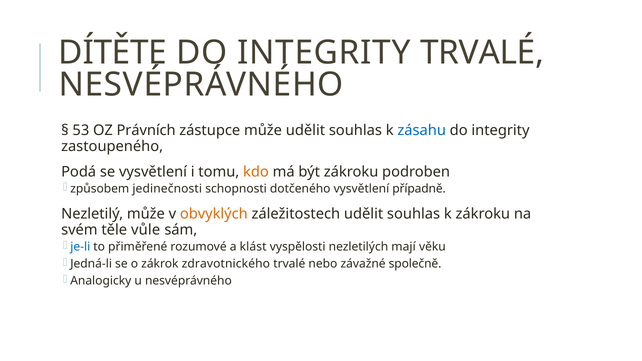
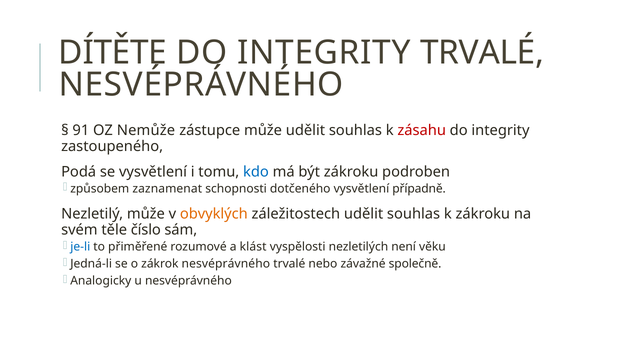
53: 53 -> 91
Právních: Právních -> Nemůže
zásahu colour: blue -> red
kdo colour: orange -> blue
jedinečnosti: jedinečnosti -> zaznamenat
vůle: vůle -> číslo
mají: mají -> není
zákrok zdravotnického: zdravotnického -> nesvéprávného
